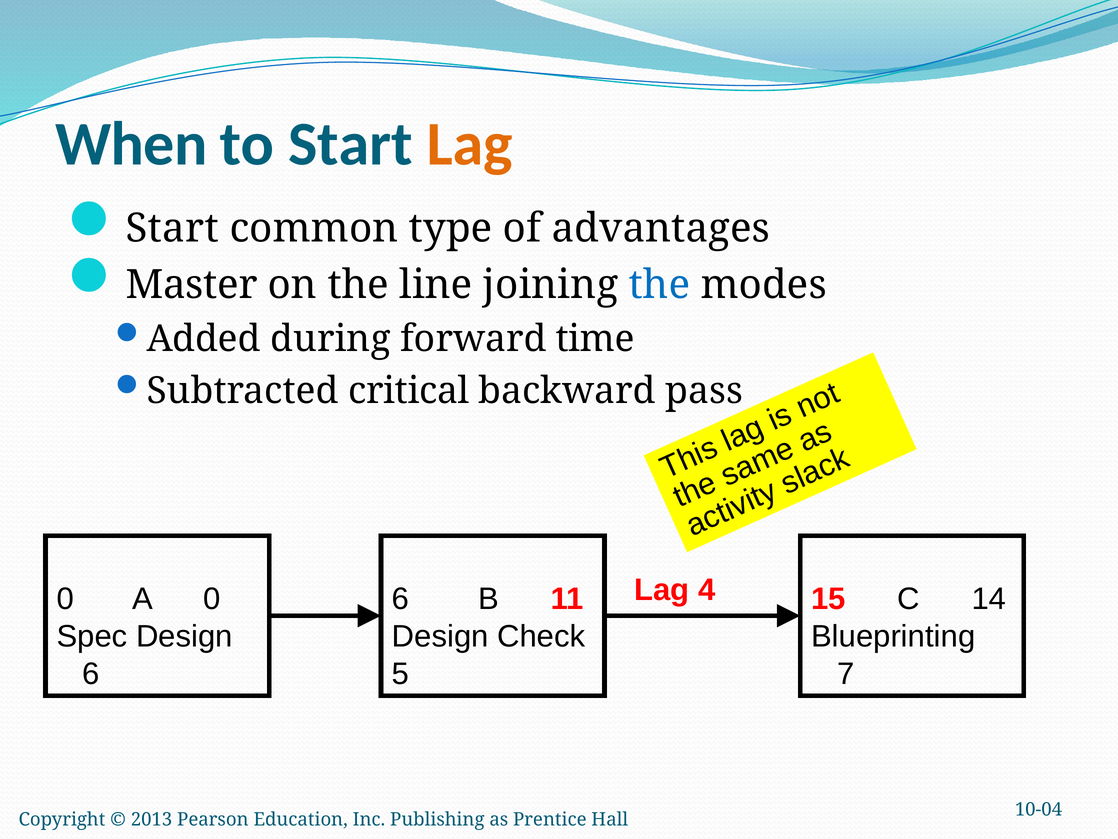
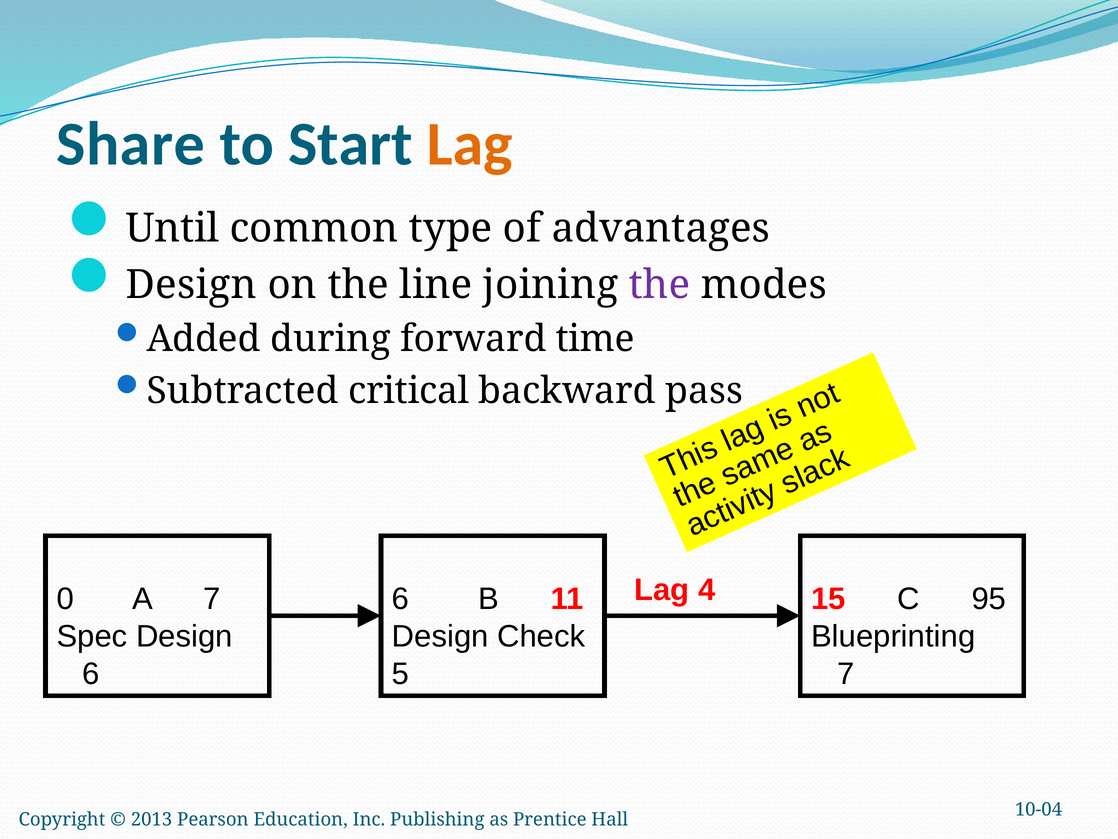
When: When -> Share
Start at (172, 228): Start -> Until
Master at (192, 285): Master -> Design
the at (659, 285) colour: blue -> purple
A 0: 0 -> 7
14: 14 -> 95
